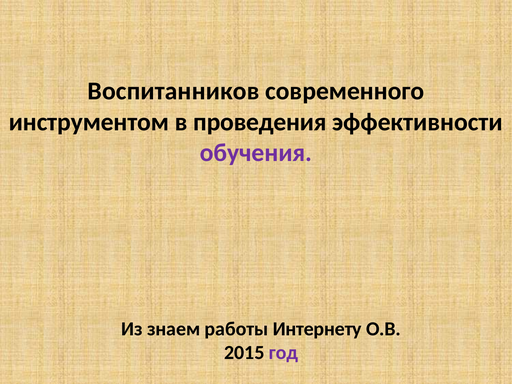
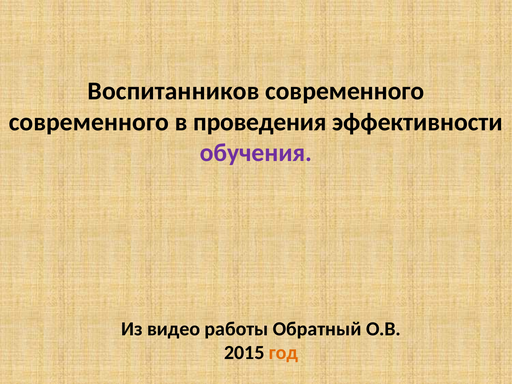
инструментом at (89, 122): инструментом -> современного
знаем: знаем -> видео
Интернету: Интернету -> Обратный
год colour: purple -> orange
